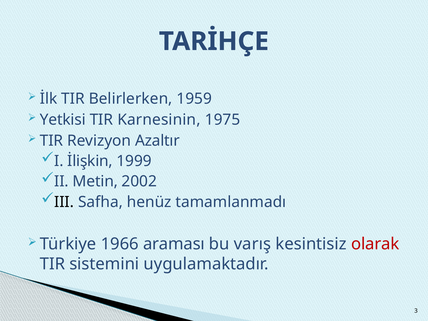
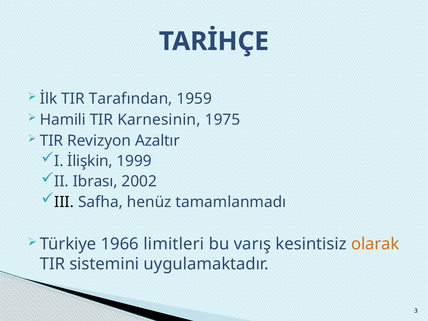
Belirlerken: Belirlerken -> Tarafından
Yetkisi: Yetkisi -> Hamili
Metin: Metin -> Ibrası
araması: araması -> limitleri
olarak colour: red -> orange
